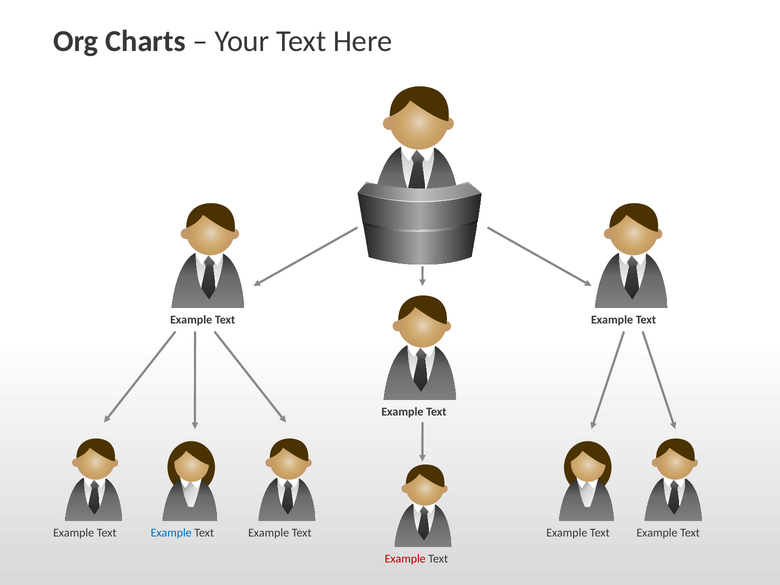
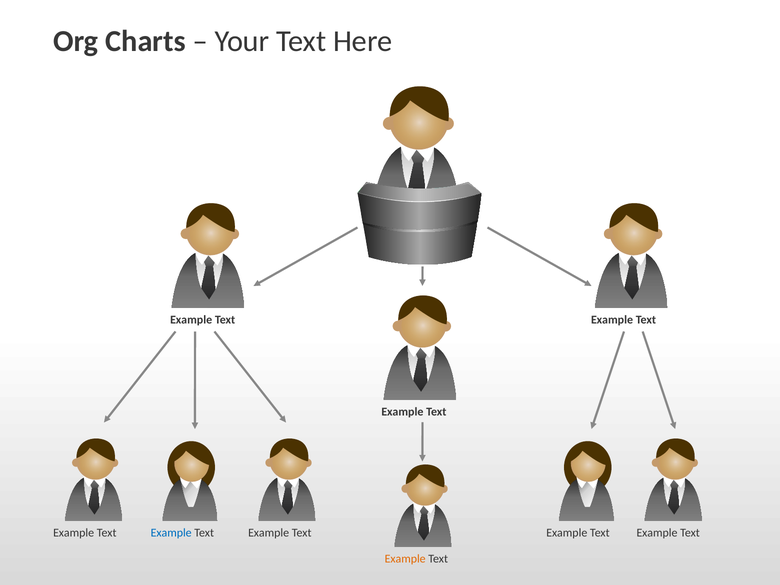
Example at (405, 559) colour: red -> orange
